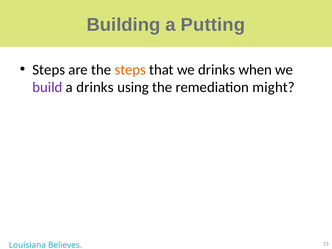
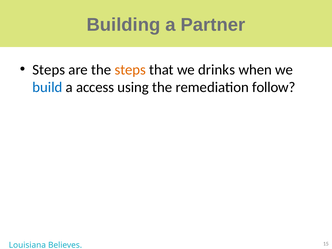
Putting: Putting -> Partner
build colour: purple -> blue
a drinks: drinks -> access
might: might -> follow
